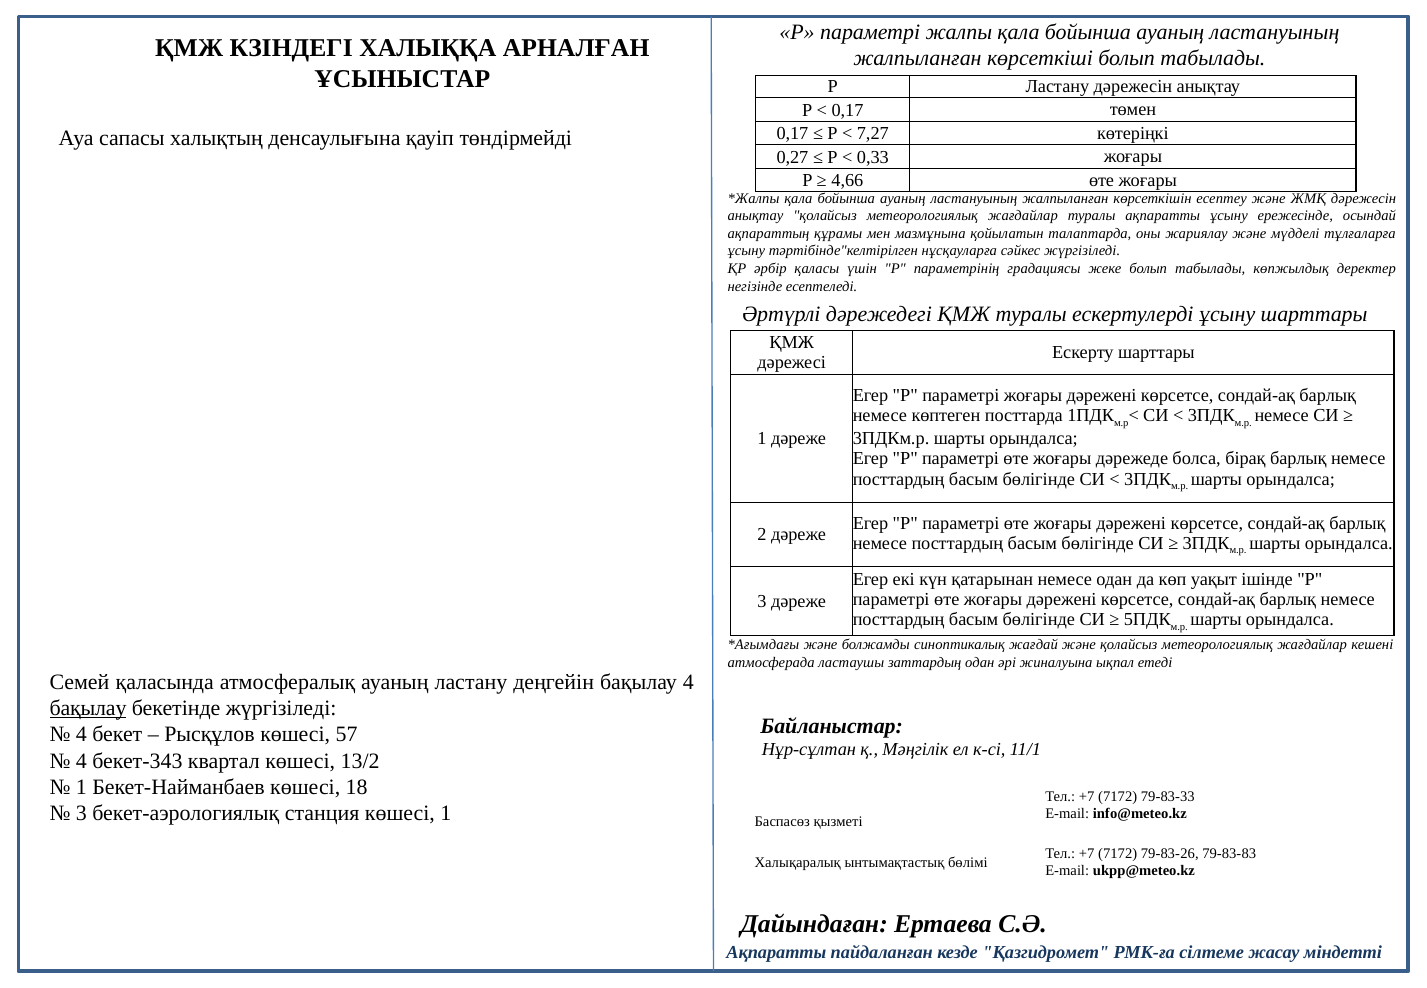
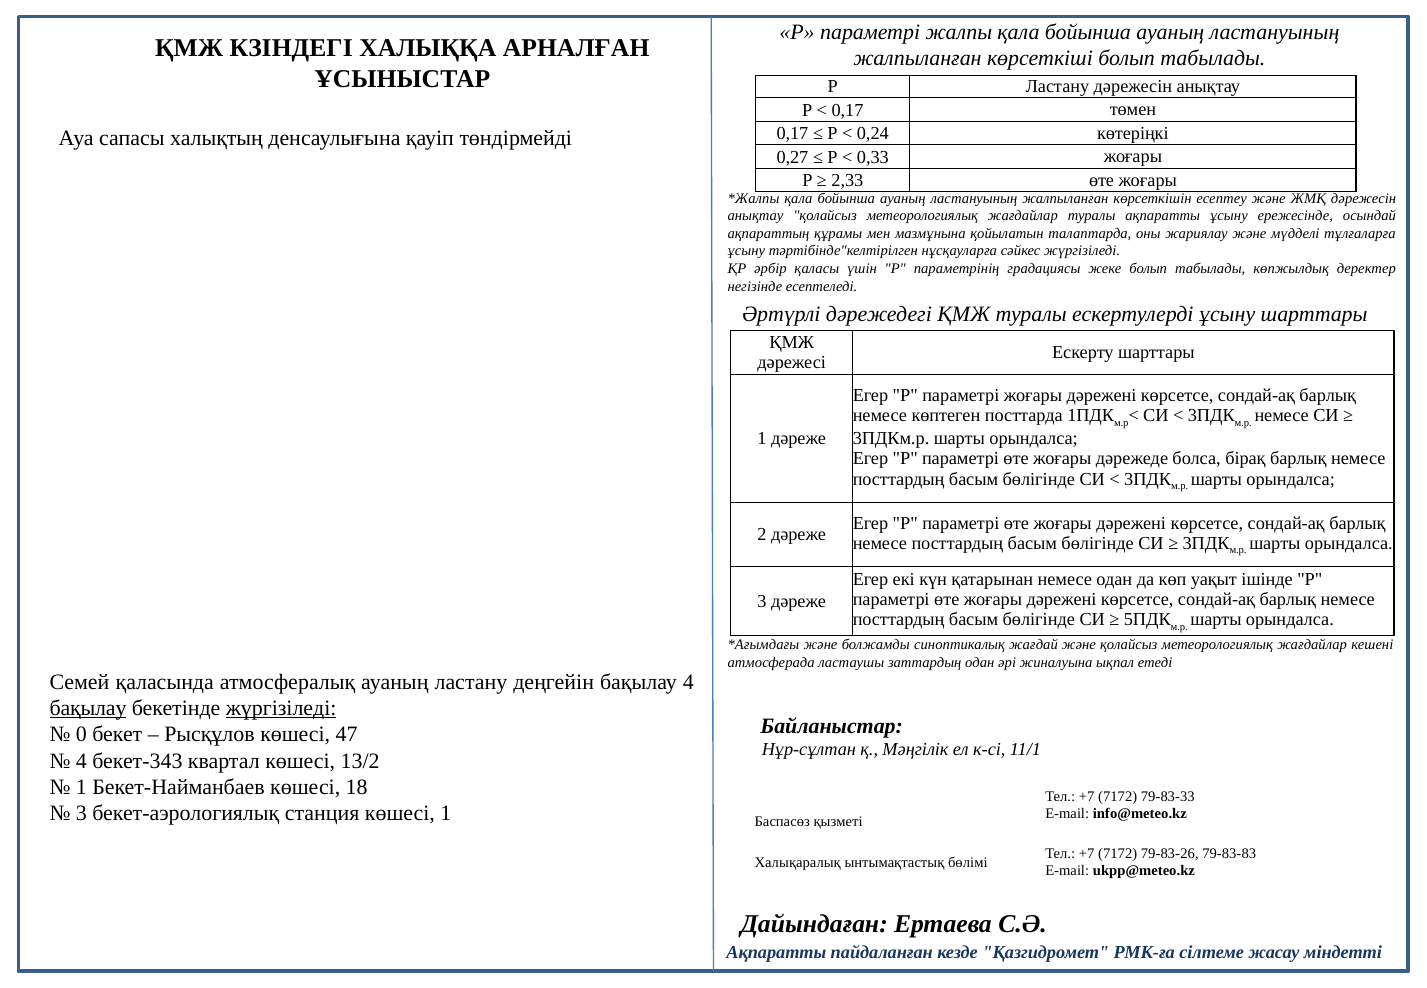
7,27: 7,27 -> 0,24
4,66: 4,66 -> 2,33
жүргізіледі at (281, 708) underline: none -> present
4 at (81, 735): 4 -> 0
57: 57 -> 47
